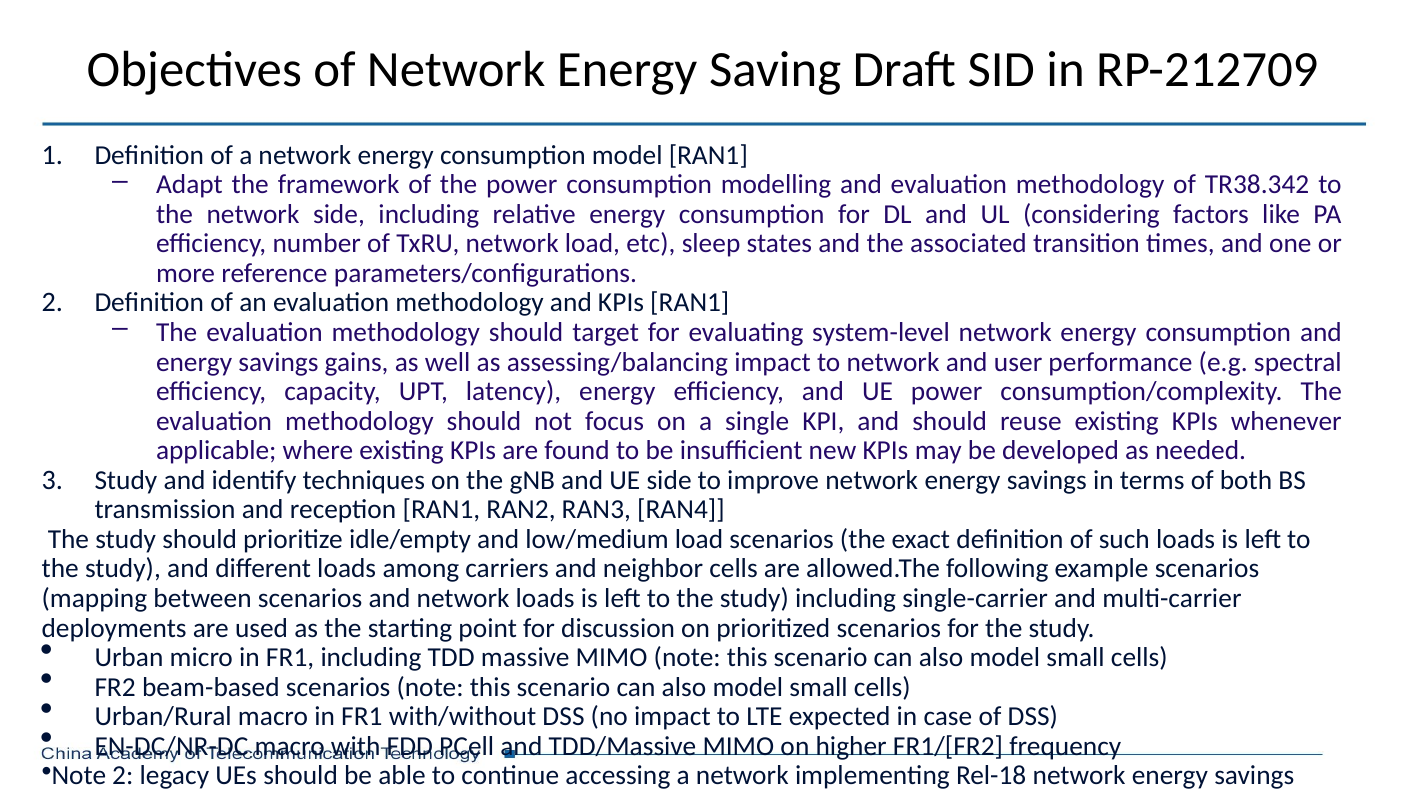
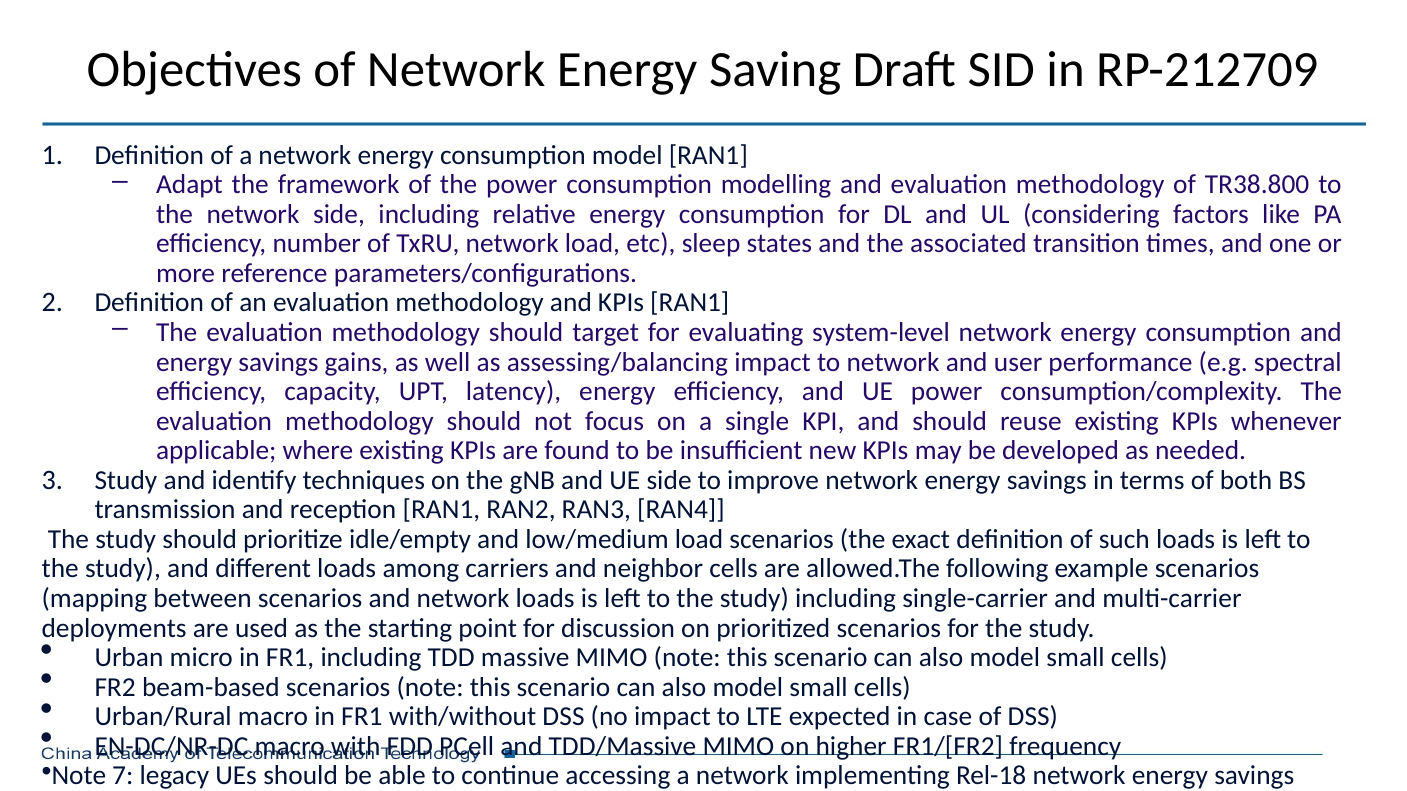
TR38.342: TR38.342 -> TR38.800
Note 2: 2 -> 7
